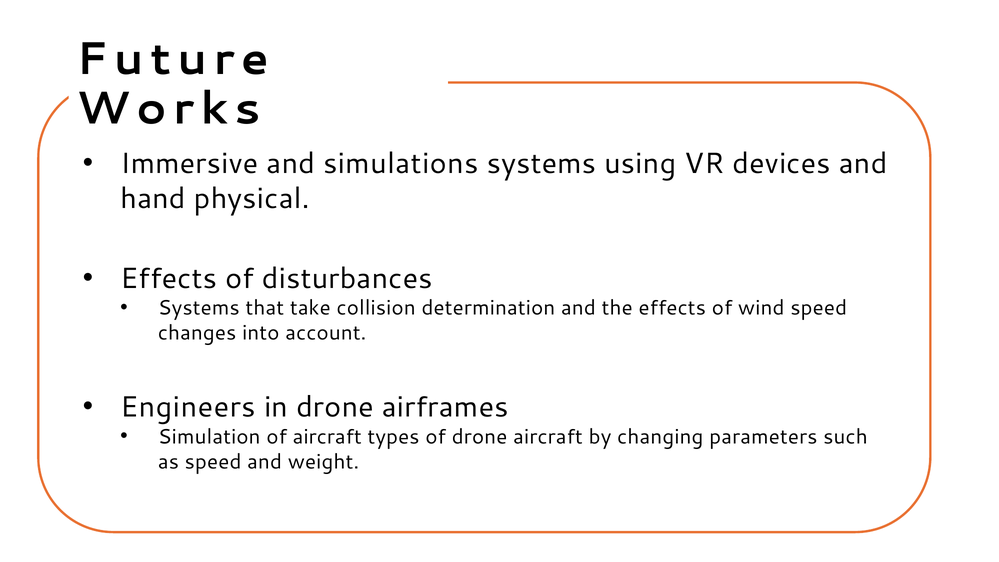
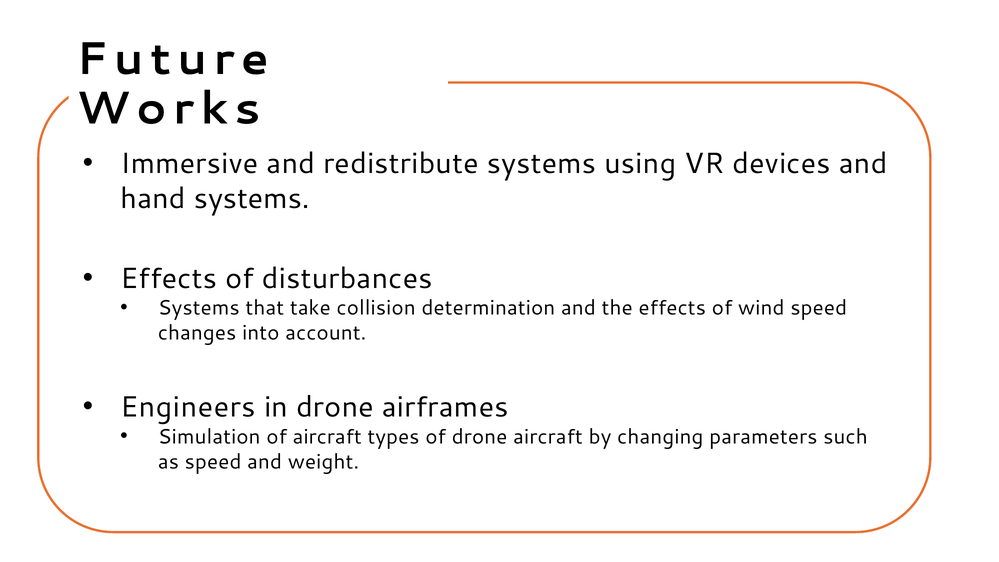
simulations: simulations -> redistribute
hand physical: physical -> systems
